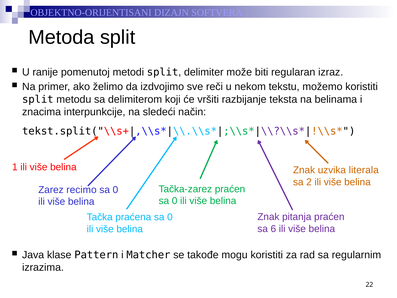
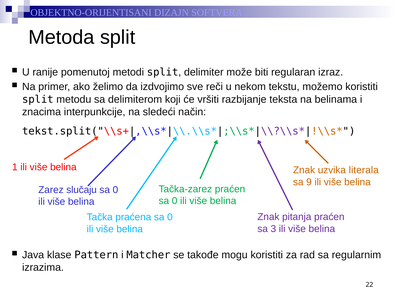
2: 2 -> 9
recimo: recimo -> slučaju
6: 6 -> 3
